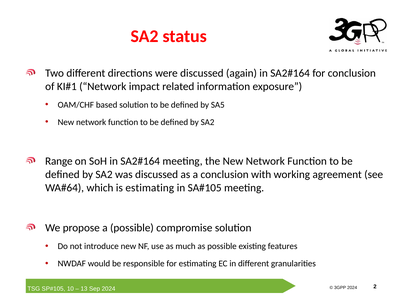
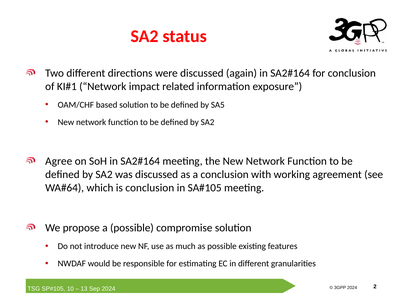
Range: Range -> Agree
is estimating: estimating -> conclusion
